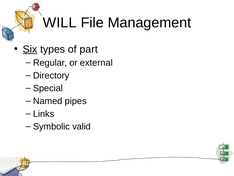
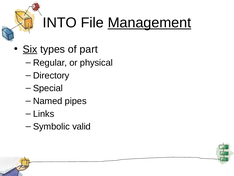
WILL: WILL -> INTO
Management underline: none -> present
external: external -> physical
